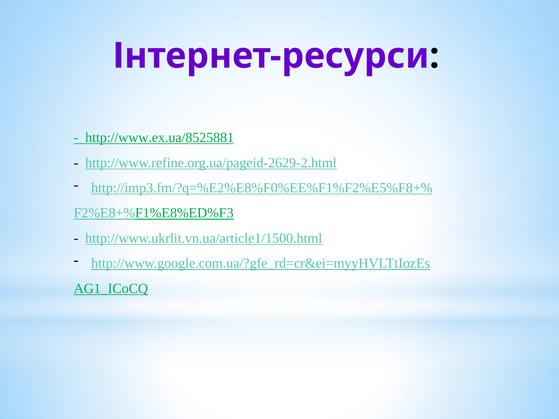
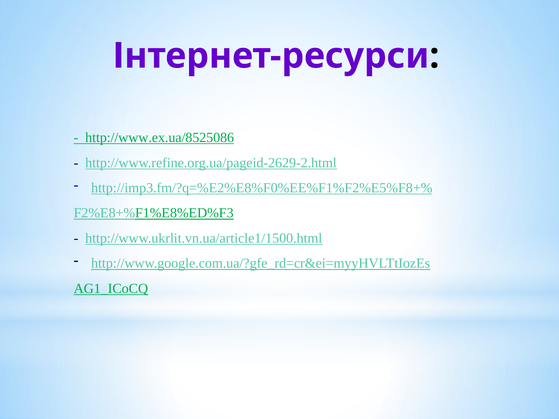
http://www.ex.ua/8525881: http://www.ex.ua/8525881 -> http://www.ex.ua/8525086
